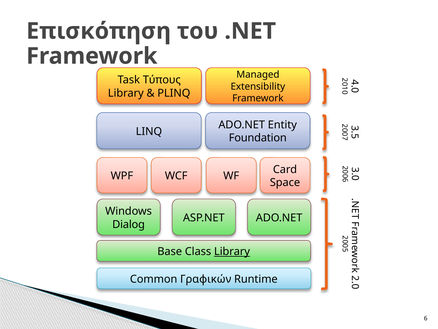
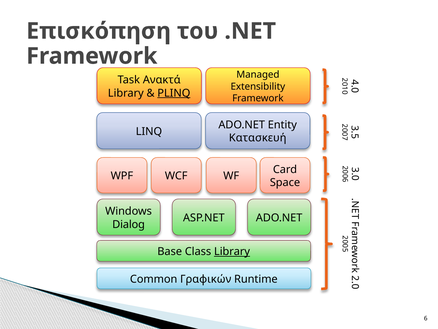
Τύπους: Τύπους -> Ανακτά
PLINQ underline: none -> present
Foundation: Foundation -> Κατασκευή
